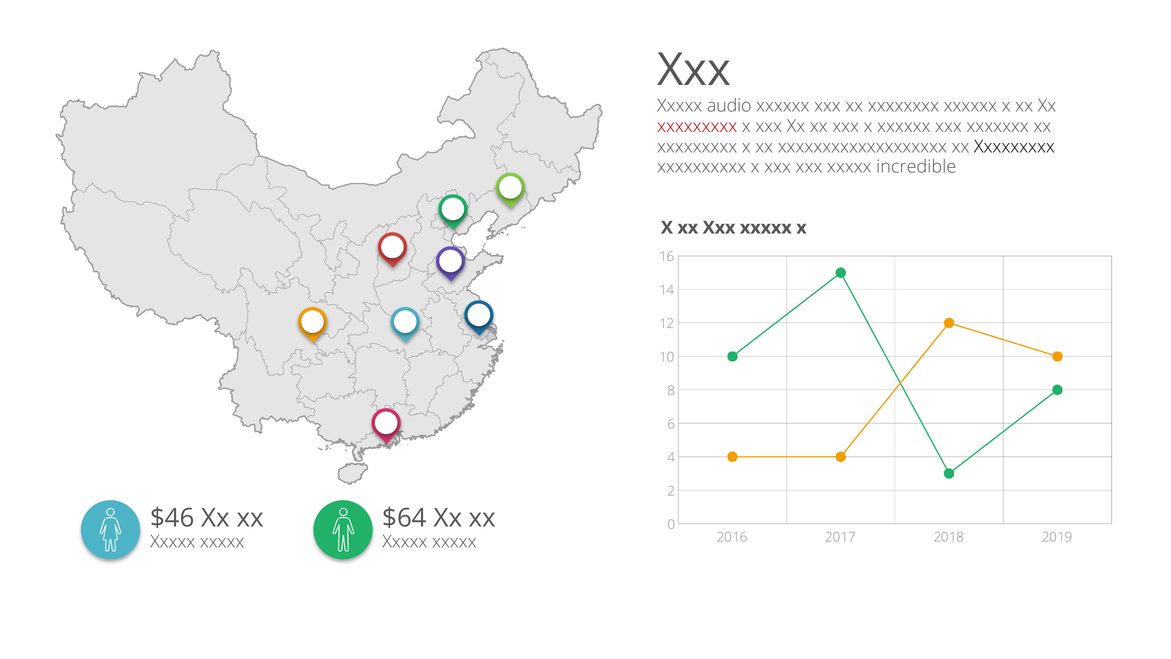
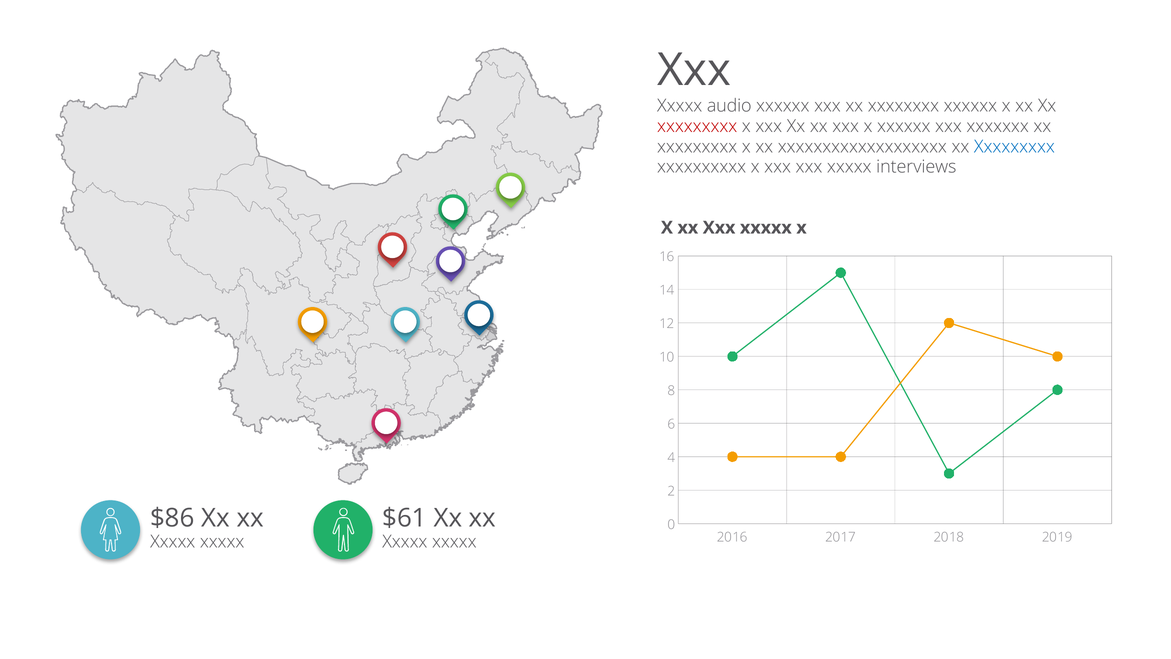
Xxxxxxxxx at (1014, 147) colour: black -> blue
incredible: incredible -> interviews
$46: $46 -> $86
$64: $64 -> $61
